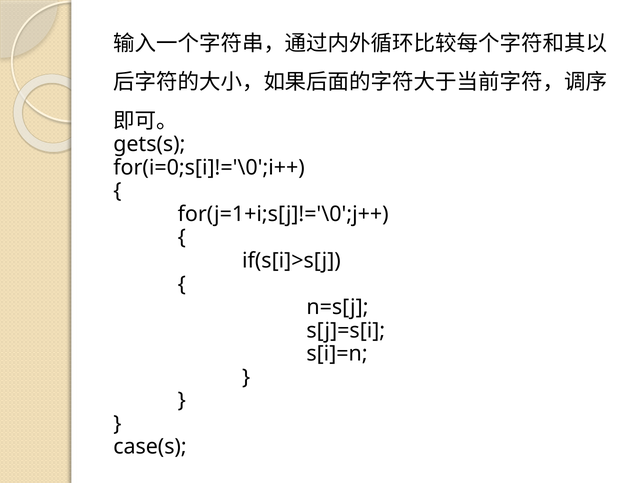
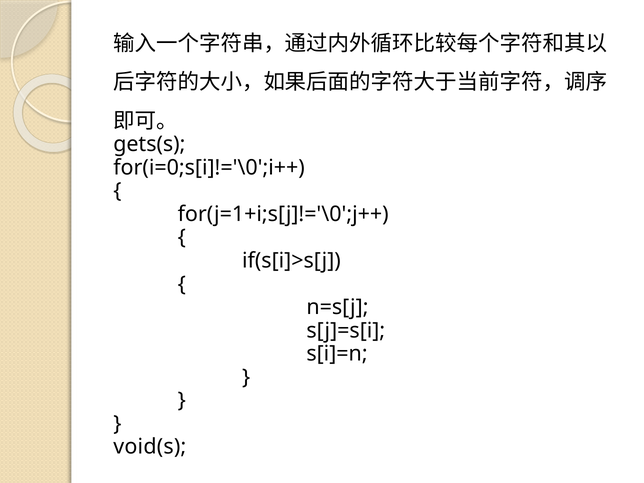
case(s: case(s -> void(s
